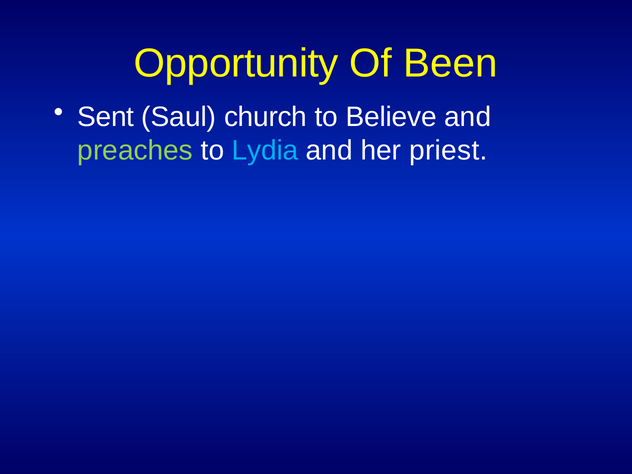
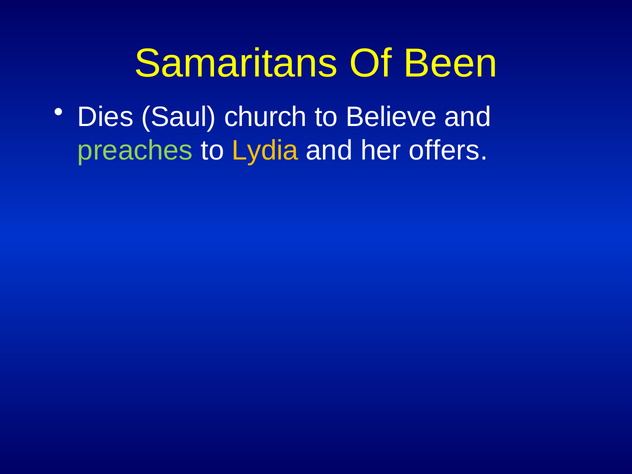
Opportunity: Opportunity -> Samaritans
Sent: Sent -> Dies
Lydia colour: light blue -> yellow
priest: priest -> offers
